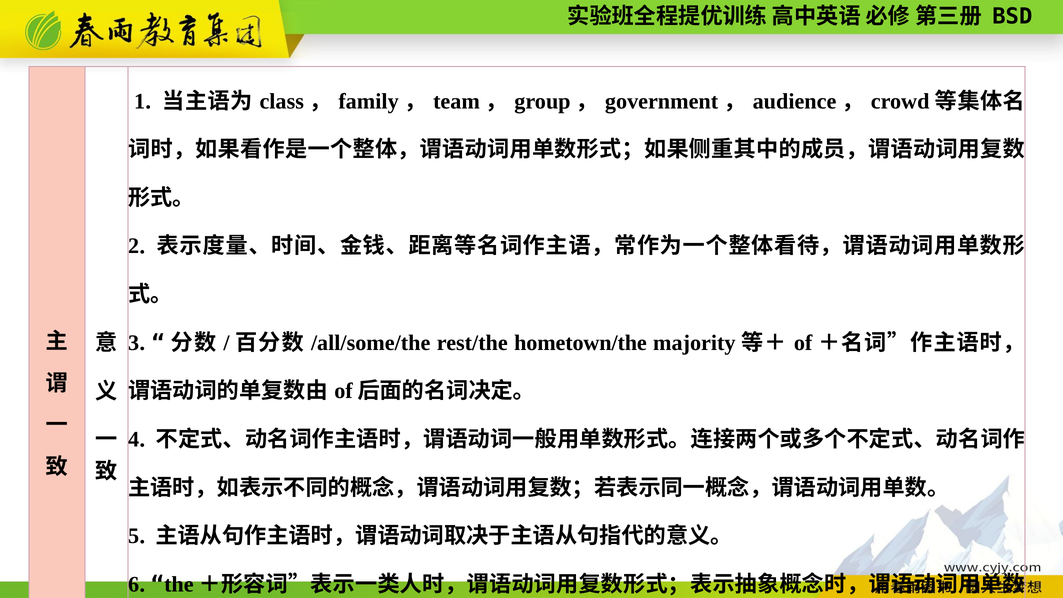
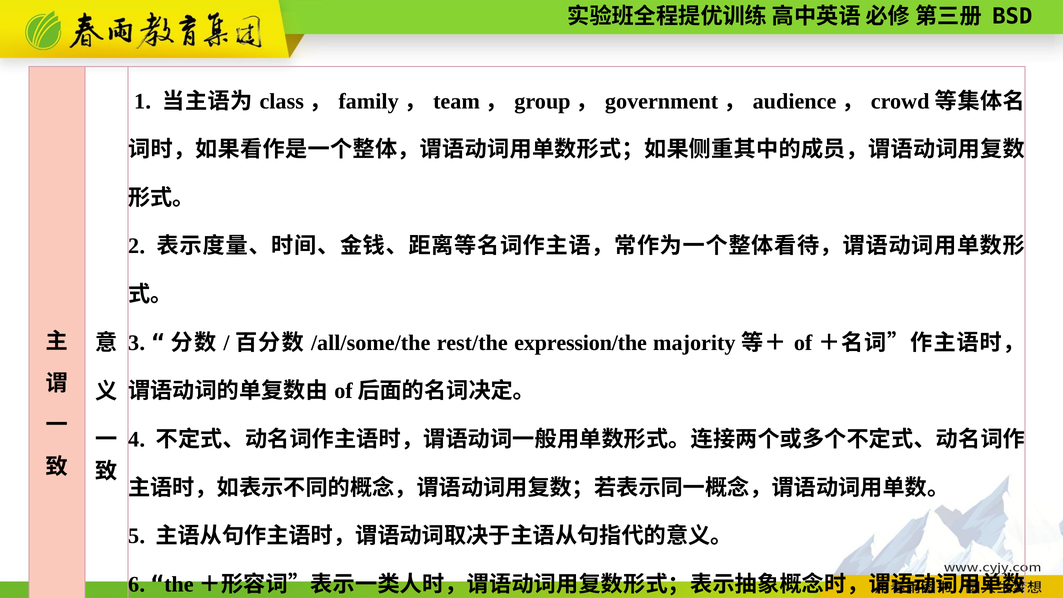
hometown/the: hometown/the -> expression/the
